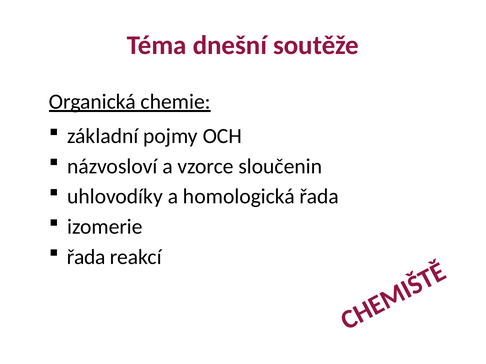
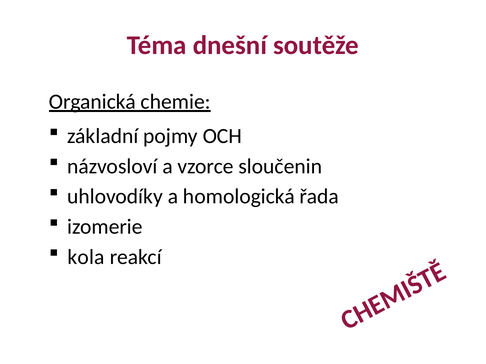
řada at (86, 257): řada -> kola
